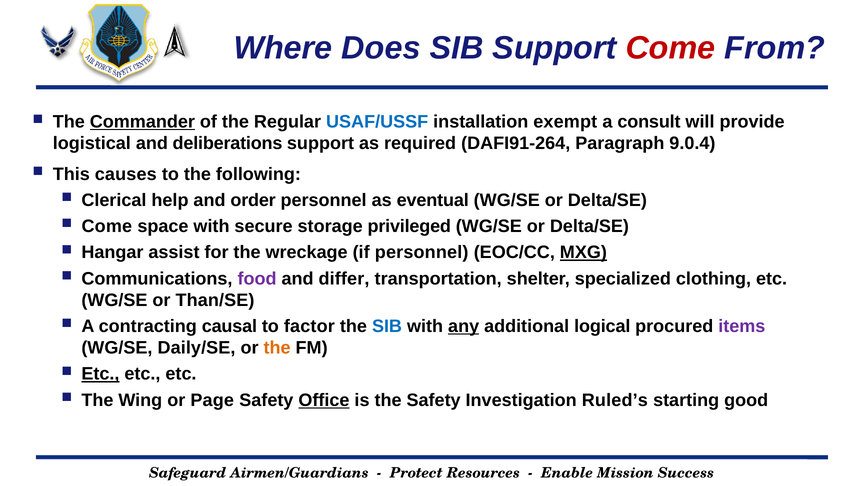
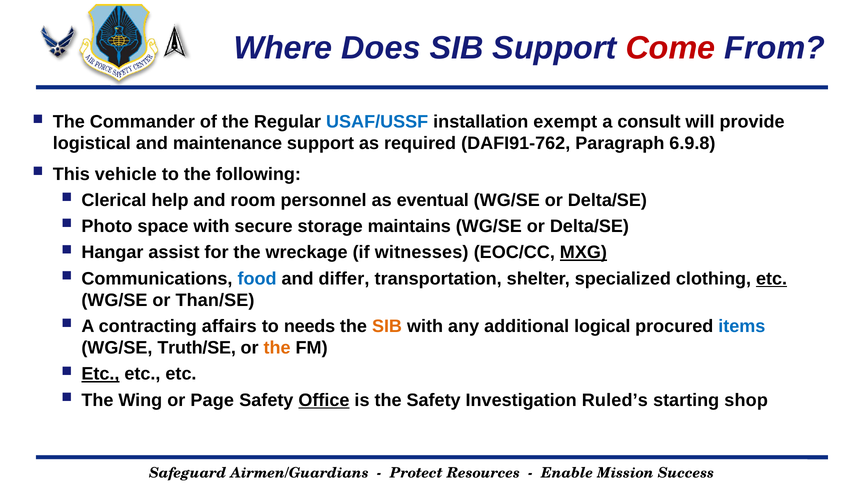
Commander underline: present -> none
deliberations: deliberations -> maintenance
DAFI91-264: DAFI91-264 -> DAFI91-762
9.0.4: 9.0.4 -> 6.9.8
causes: causes -> vehicle
order: order -> room
Come at (107, 226): Come -> Photo
privileged: privileged -> maintains
if personnel: personnel -> witnesses
food colour: purple -> blue
etc at (772, 279) underline: none -> present
causal: causal -> affairs
factor: factor -> needs
SIB at (387, 326) colour: blue -> orange
any underline: present -> none
items colour: purple -> blue
Daily/SE: Daily/SE -> Truth/SE
good: good -> shop
